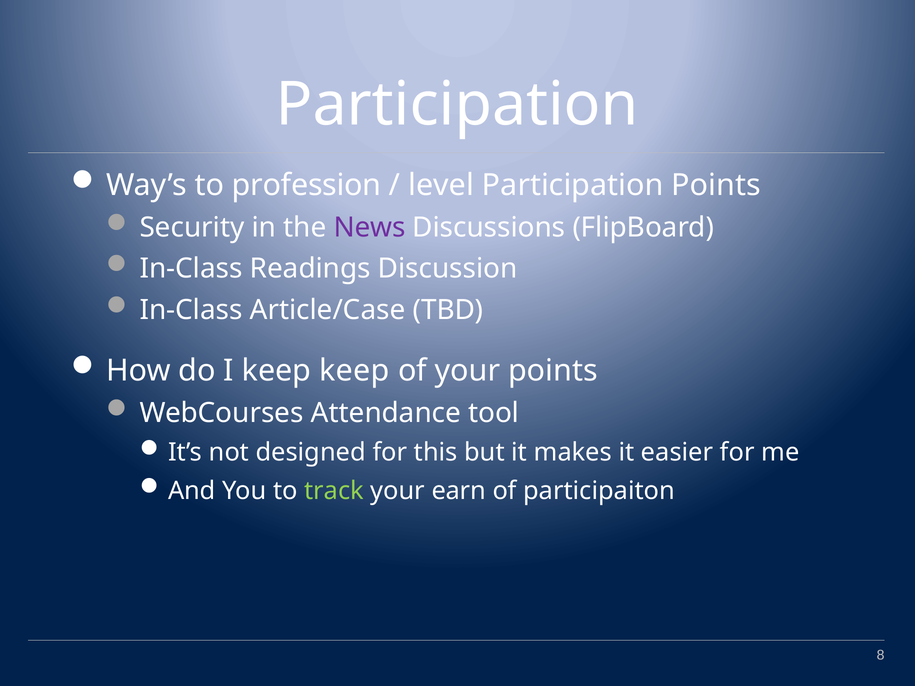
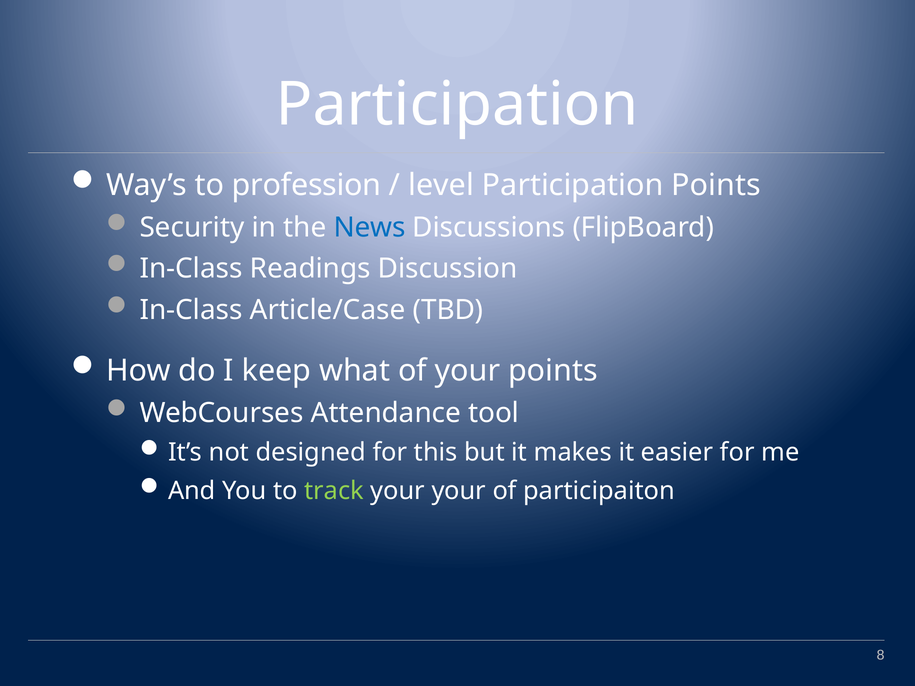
News colour: purple -> blue
keep keep: keep -> what
your earn: earn -> your
